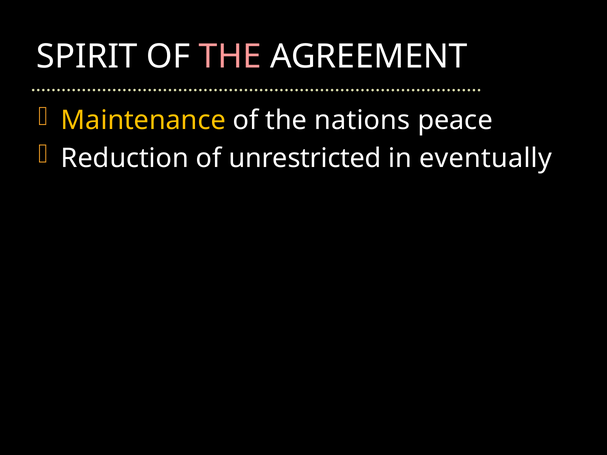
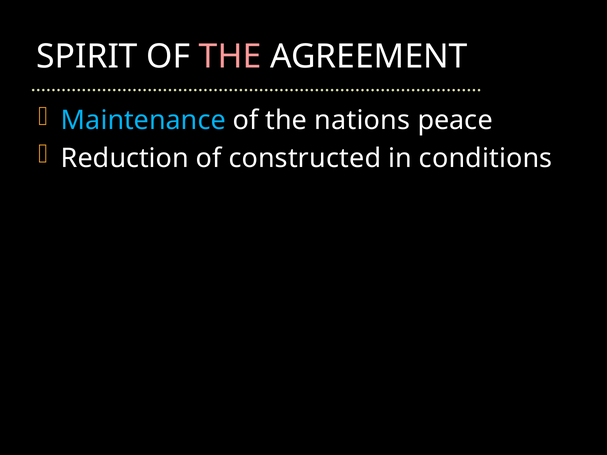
Maintenance colour: yellow -> light blue
unrestricted: unrestricted -> constructed
eventually: eventually -> conditions
